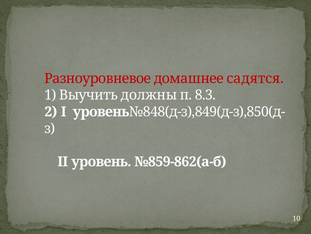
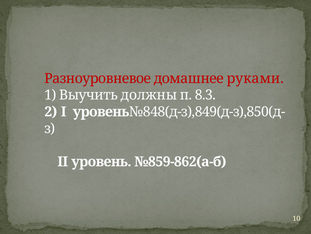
садятся: садятся -> руками
